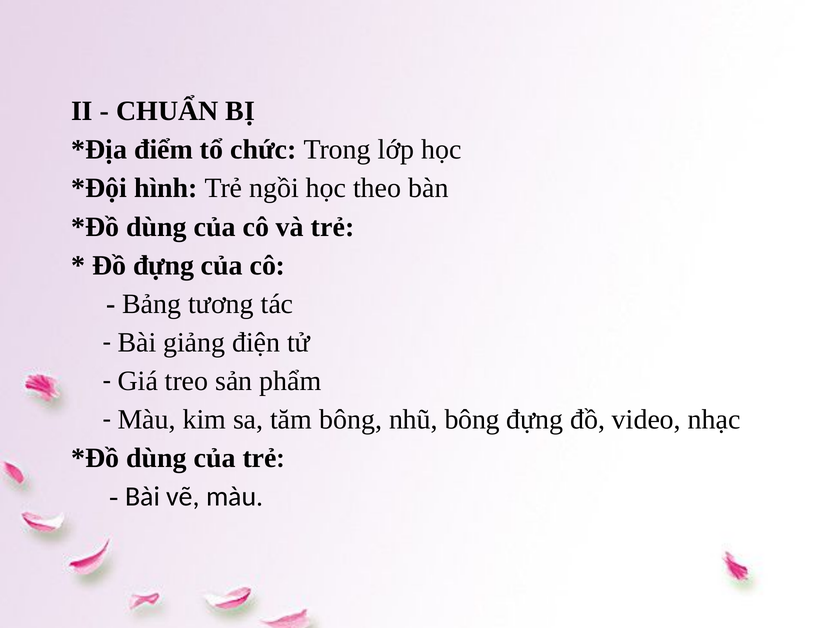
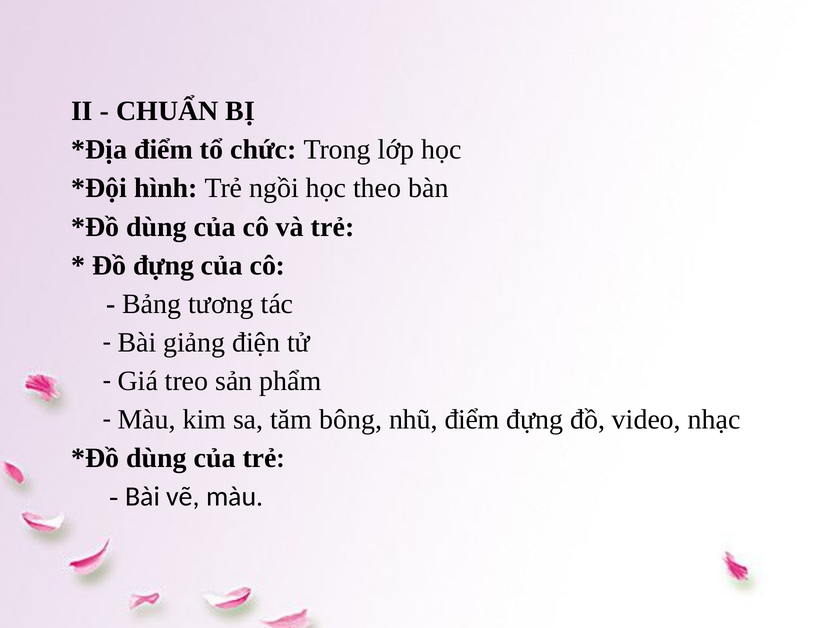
nhũ bông: bông -> điểm
